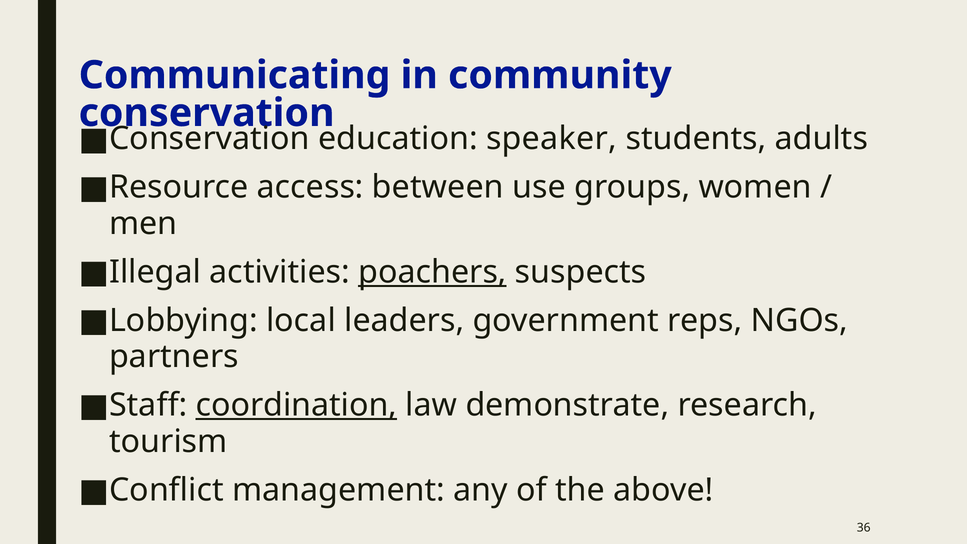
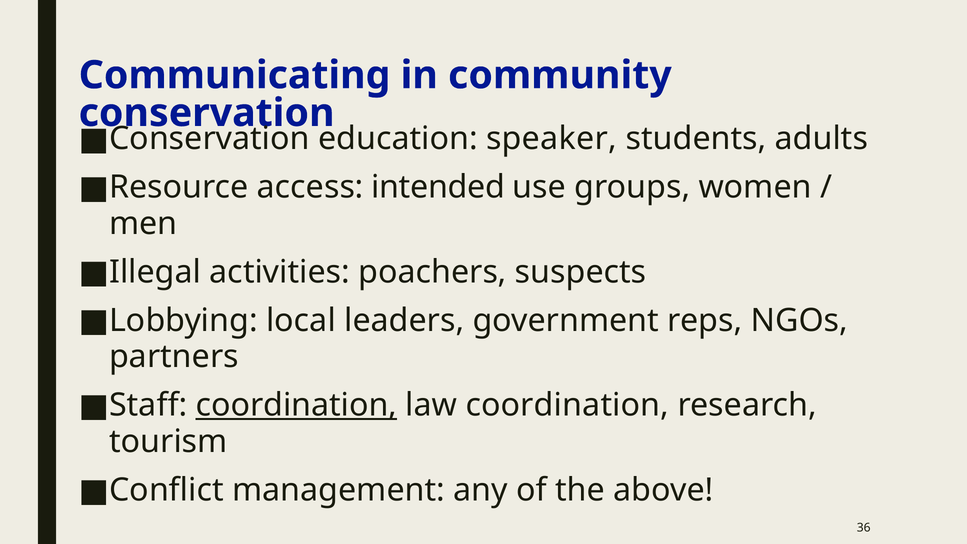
between: between -> intended
poachers underline: present -> none
law demonstrate: demonstrate -> coordination
